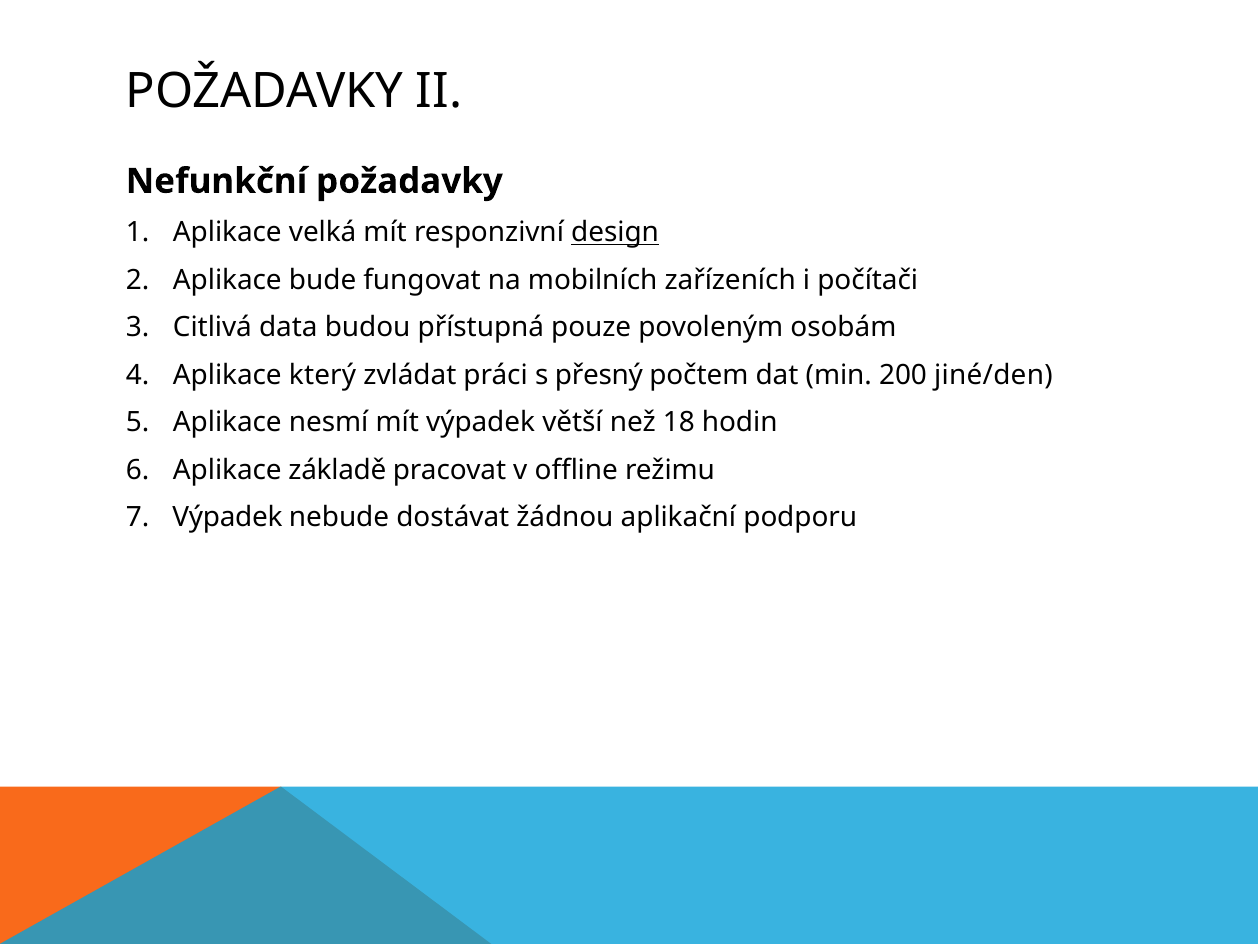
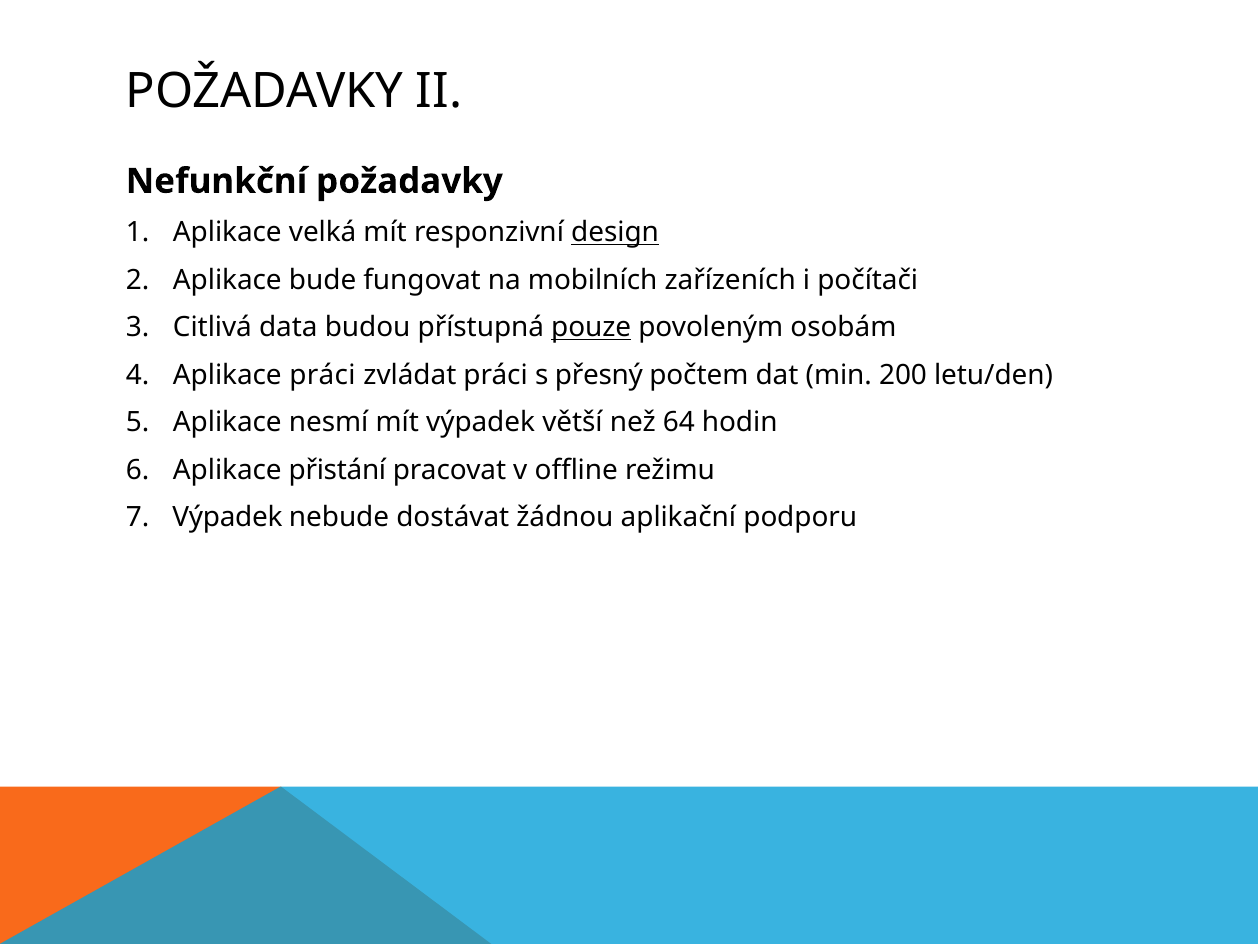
pouze underline: none -> present
Aplikace který: který -> práci
jiné/den: jiné/den -> letu/den
18: 18 -> 64
základě: základě -> přistání
